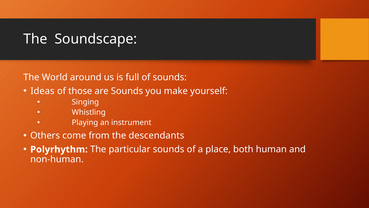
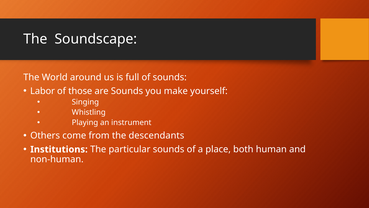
Ideas: Ideas -> Labor
Polyrhythm: Polyrhythm -> Institutions
